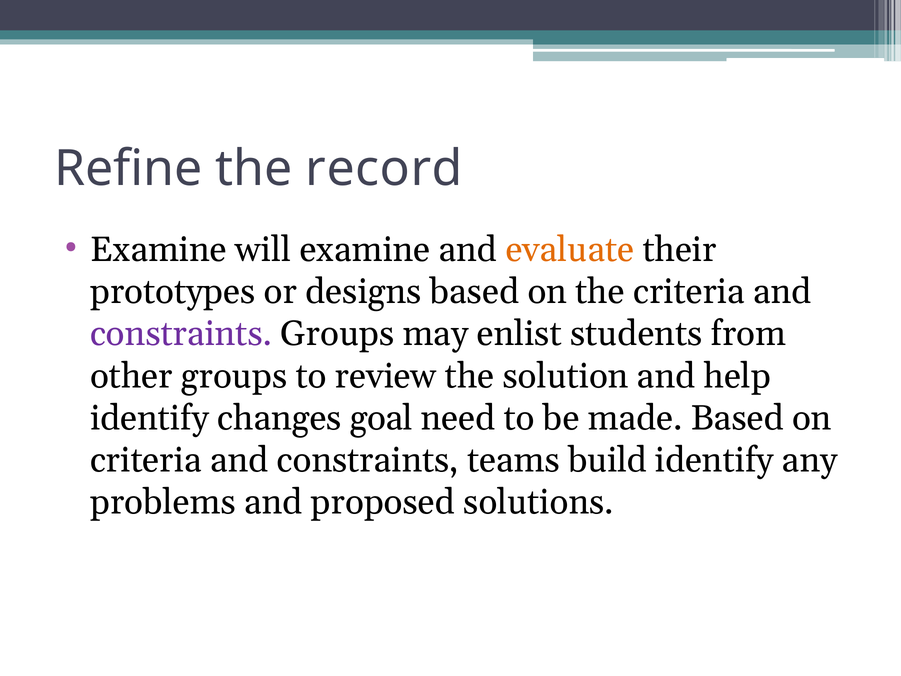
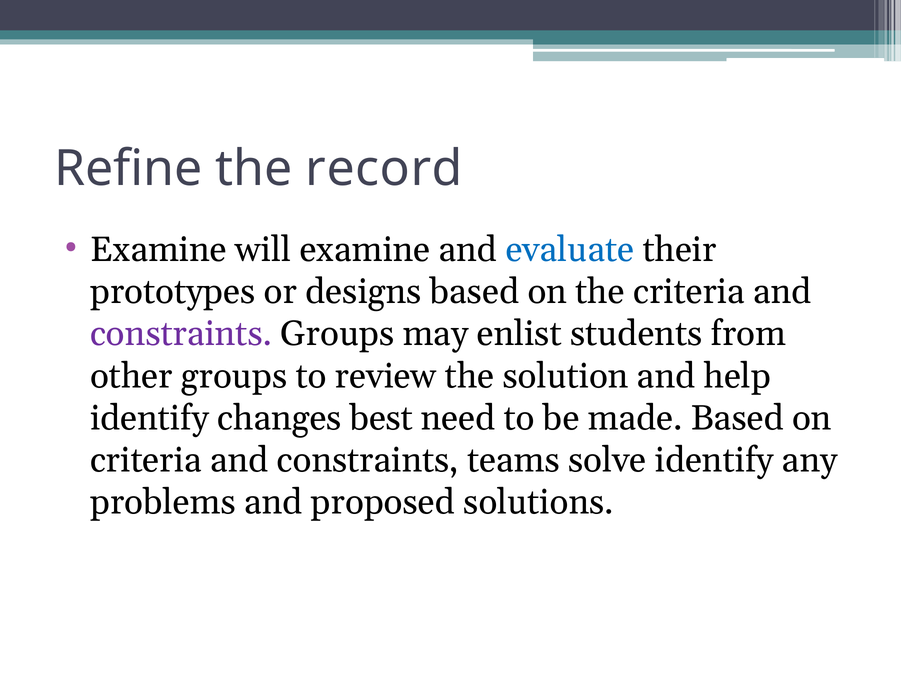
evaluate colour: orange -> blue
goal: goal -> best
build: build -> solve
